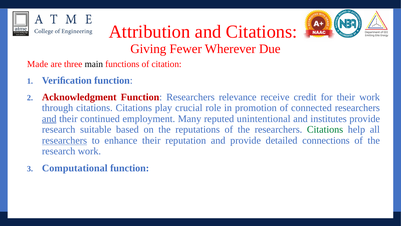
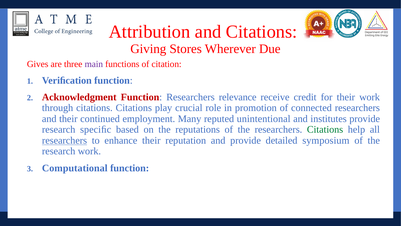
Fewer: Fewer -> Stores
Made: Made -> Gives
main colour: black -> purple
and at (49, 119) underline: present -> none
suitable: suitable -> speciﬁc
connections: connections -> symposium
